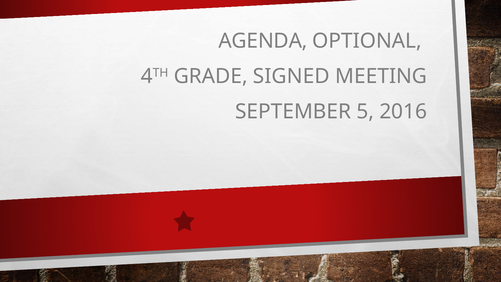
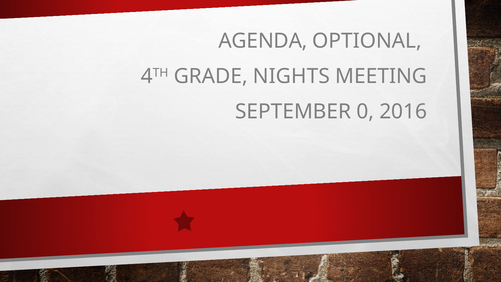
SIGNED: SIGNED -> NIGHTS
5: 5 -> 0
